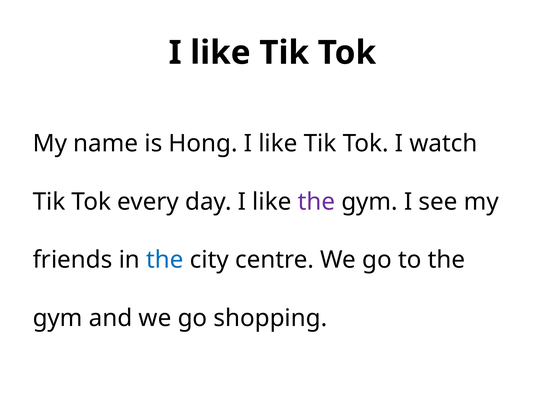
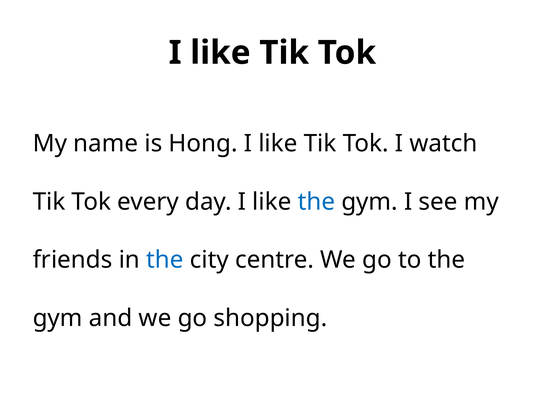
the at (316, 202) colour: purple -> blue
